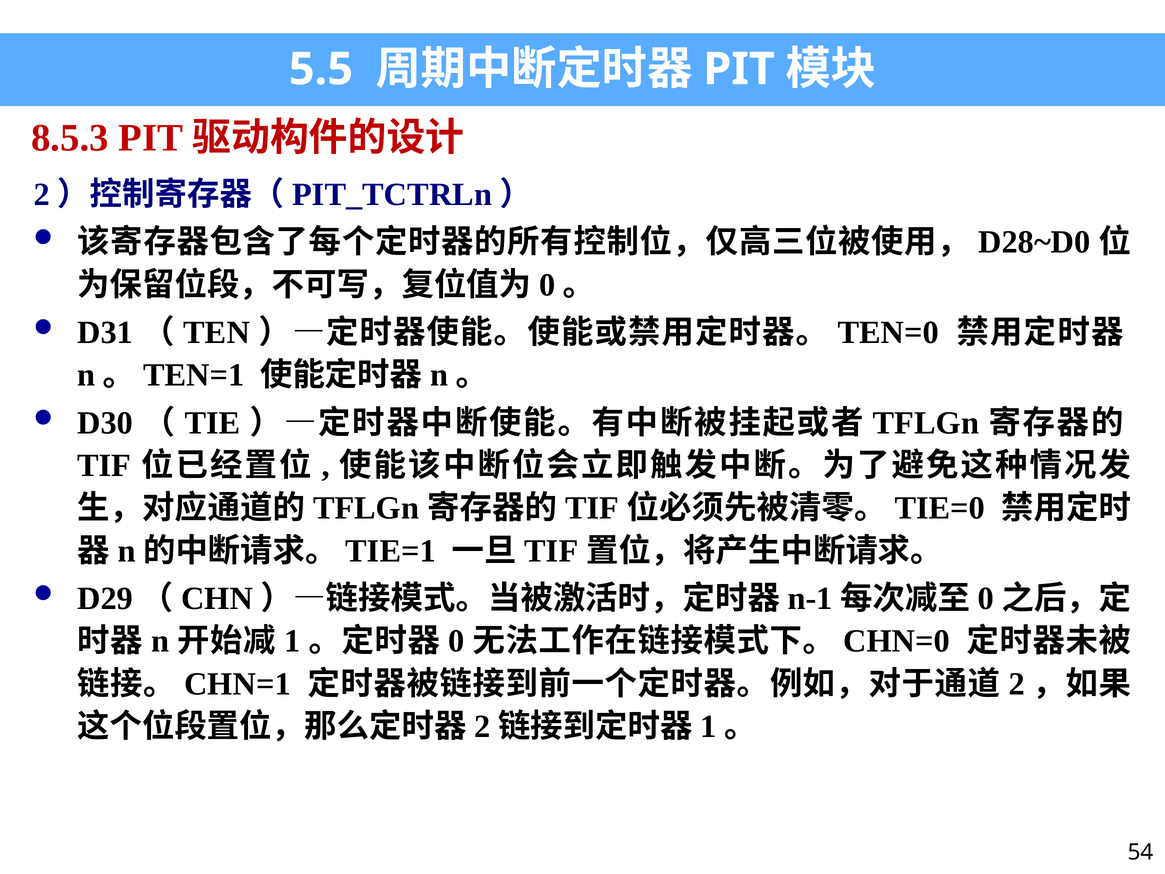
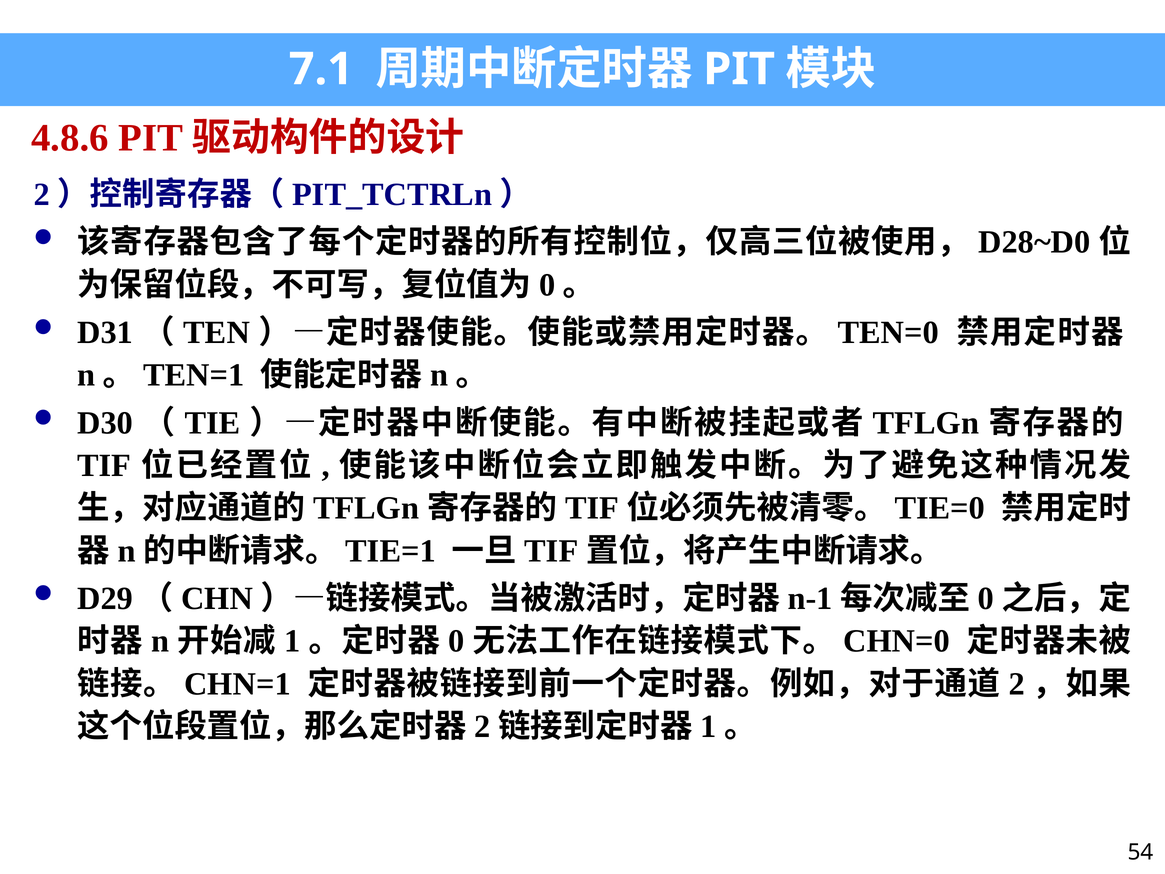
5.5: 5.5 -> 7.1
8.5.3: 8.5.3 -> 4.8.6
